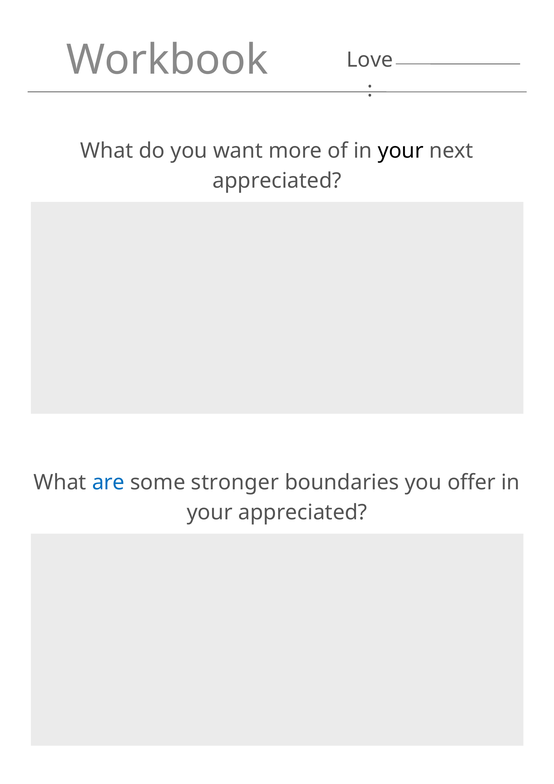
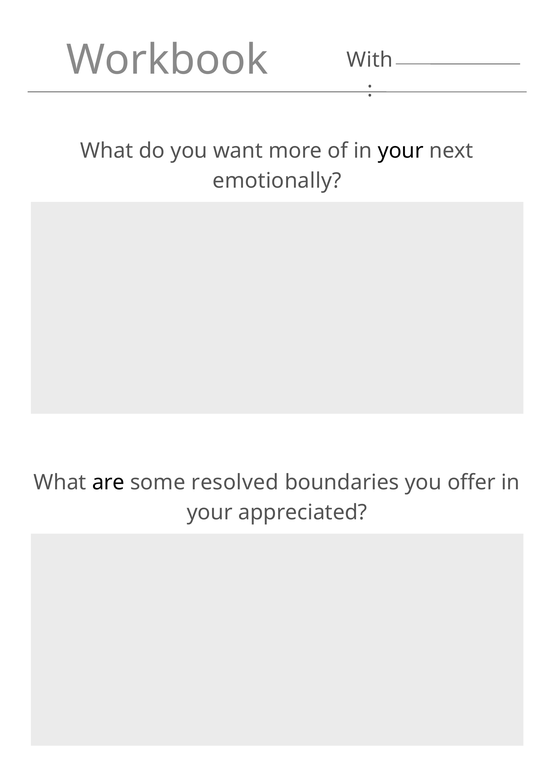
Love: Love -> With
appreciated at (277, 181): appreciated -> emotionally
are colour: blue -> black
stronger: stronger -> resolved
